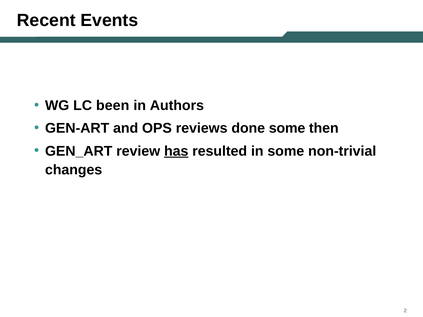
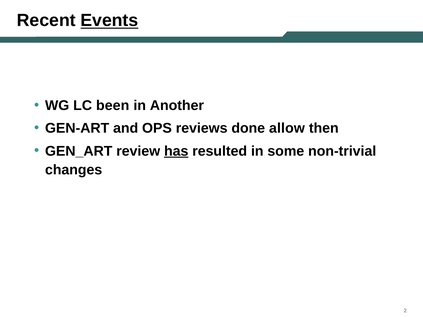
Events underline: none -> present
Authors: Authors -> Another
done some: some -> allow
